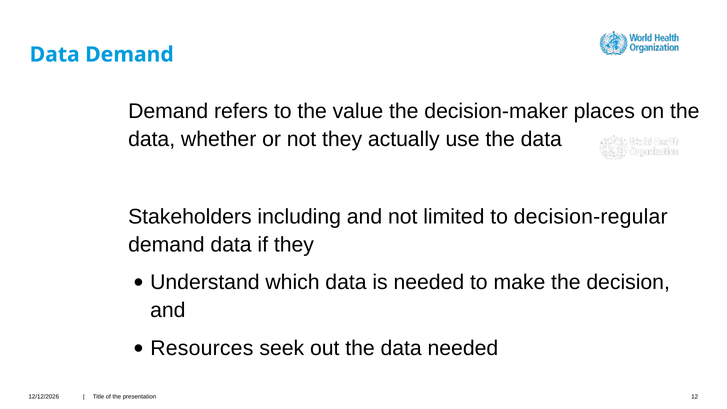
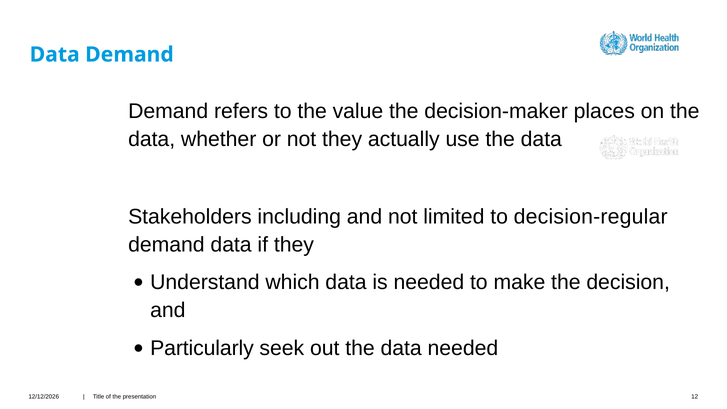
Resources: Resources -> Particularly
